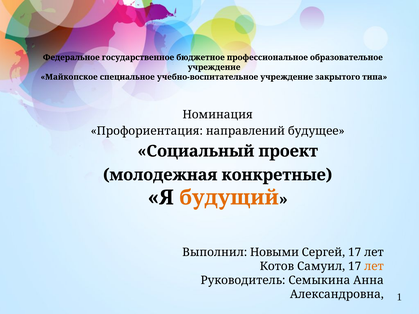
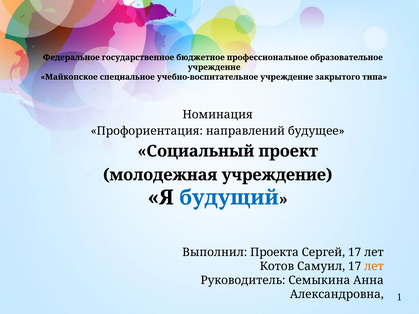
молодежная конкретные: конкретные -> учреждение
будущий colour: orange -> blue
Новыми: Новыми -> Проекта
